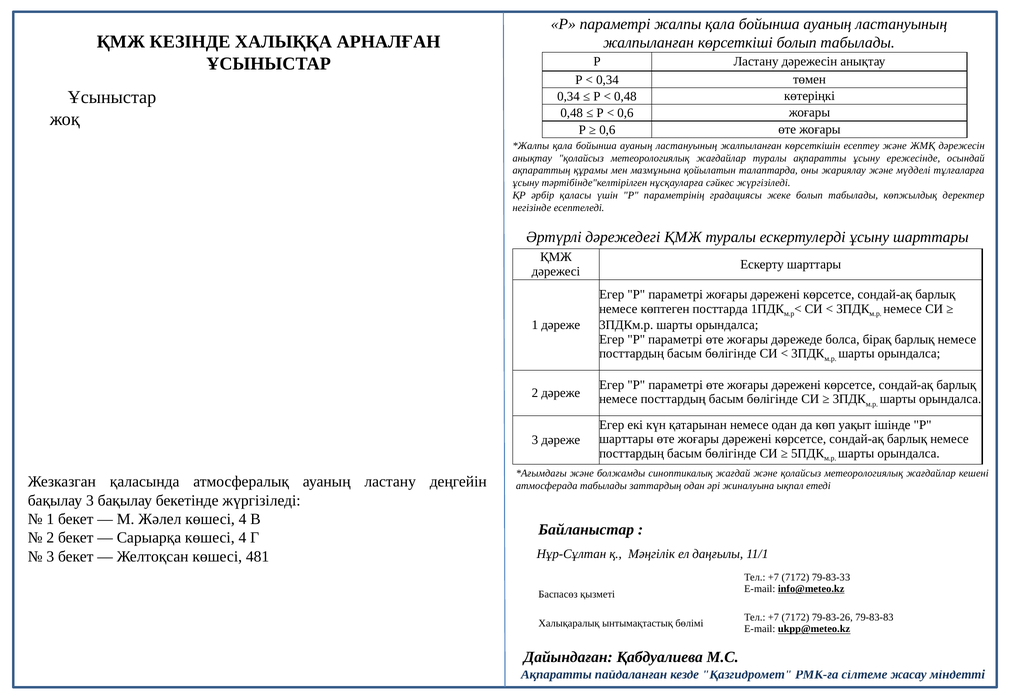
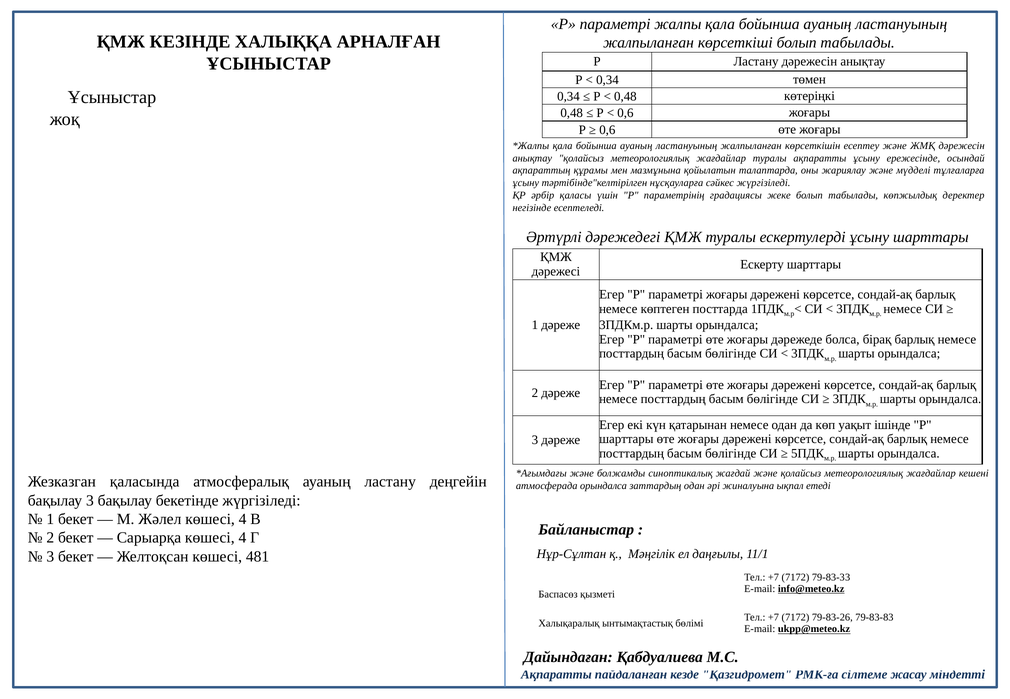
атмосферада табылады: табылады -> орындалса
